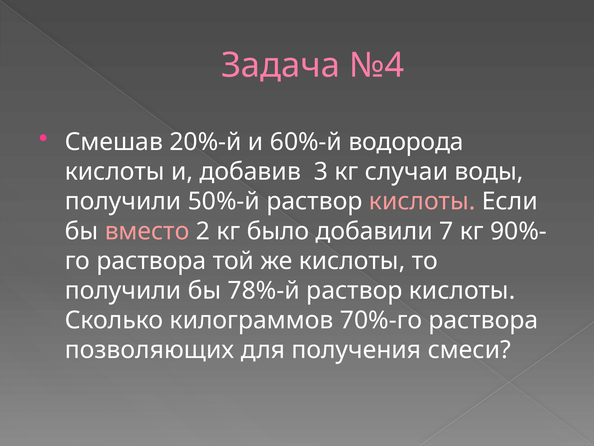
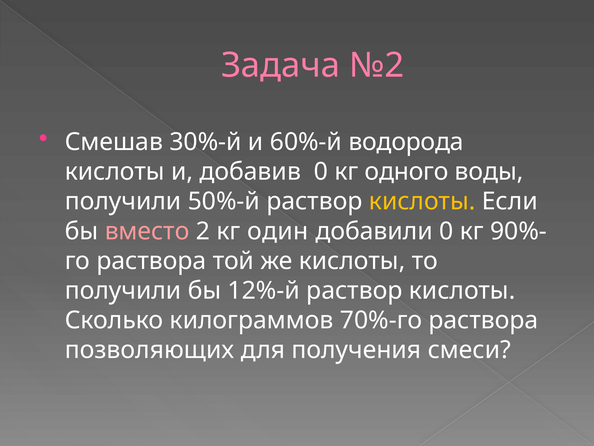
№4: №4 -> №2
20%-й: 20%-й -> 30%-й
добавив 3: 3 -> 0
случаи: случаи -> одного
кислоты at (422, 201) colour: pink -> yellow
было: было -> один
добавили 7: 7 -> 0
78%-й: 78%-й -> 12%-й
